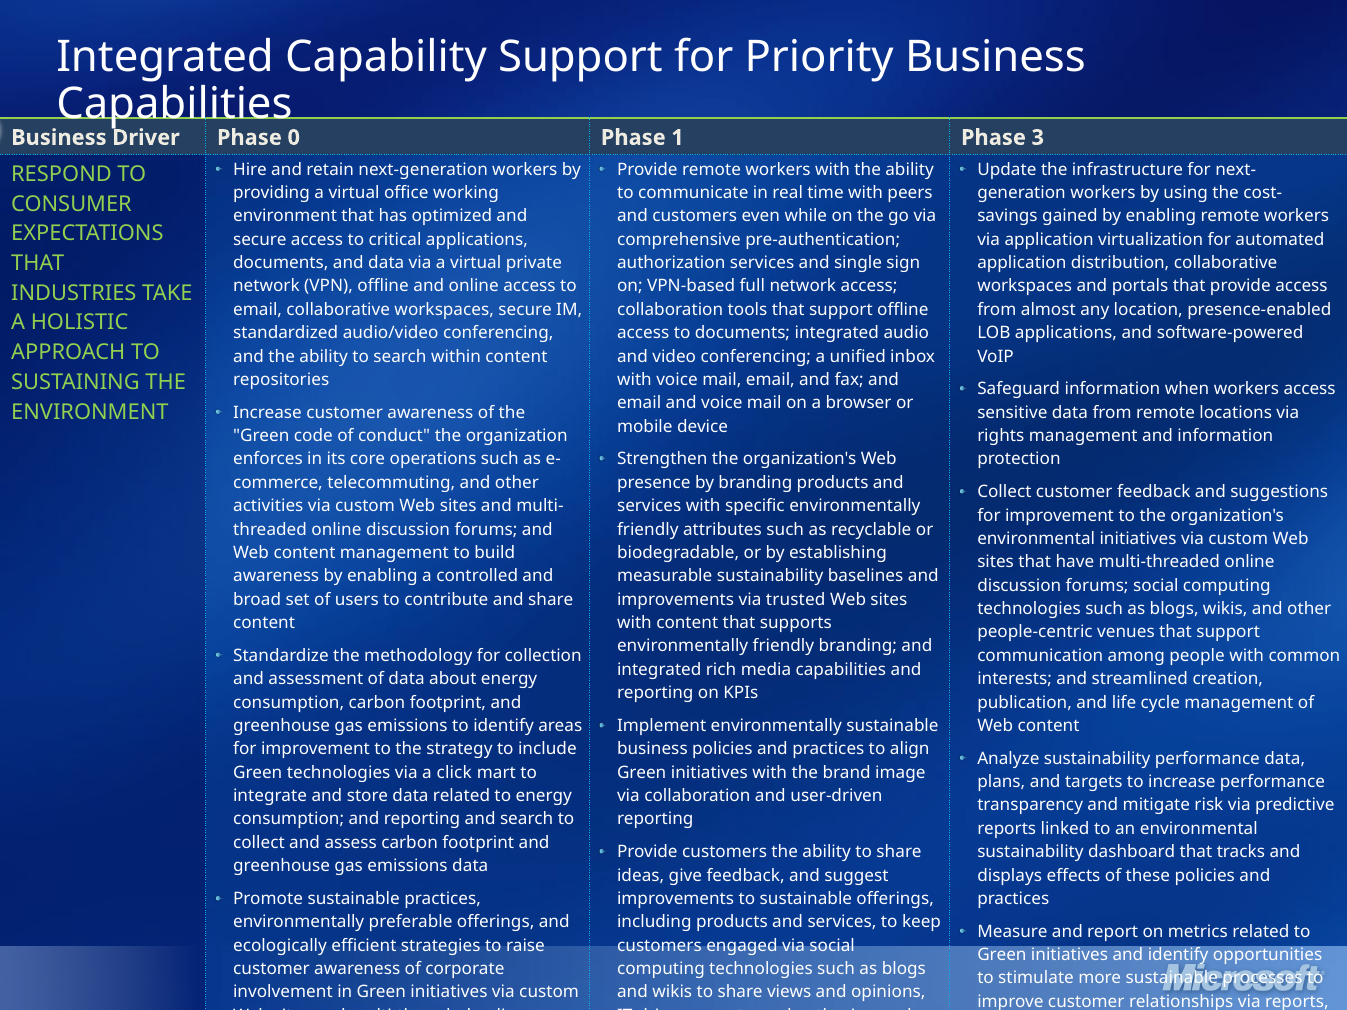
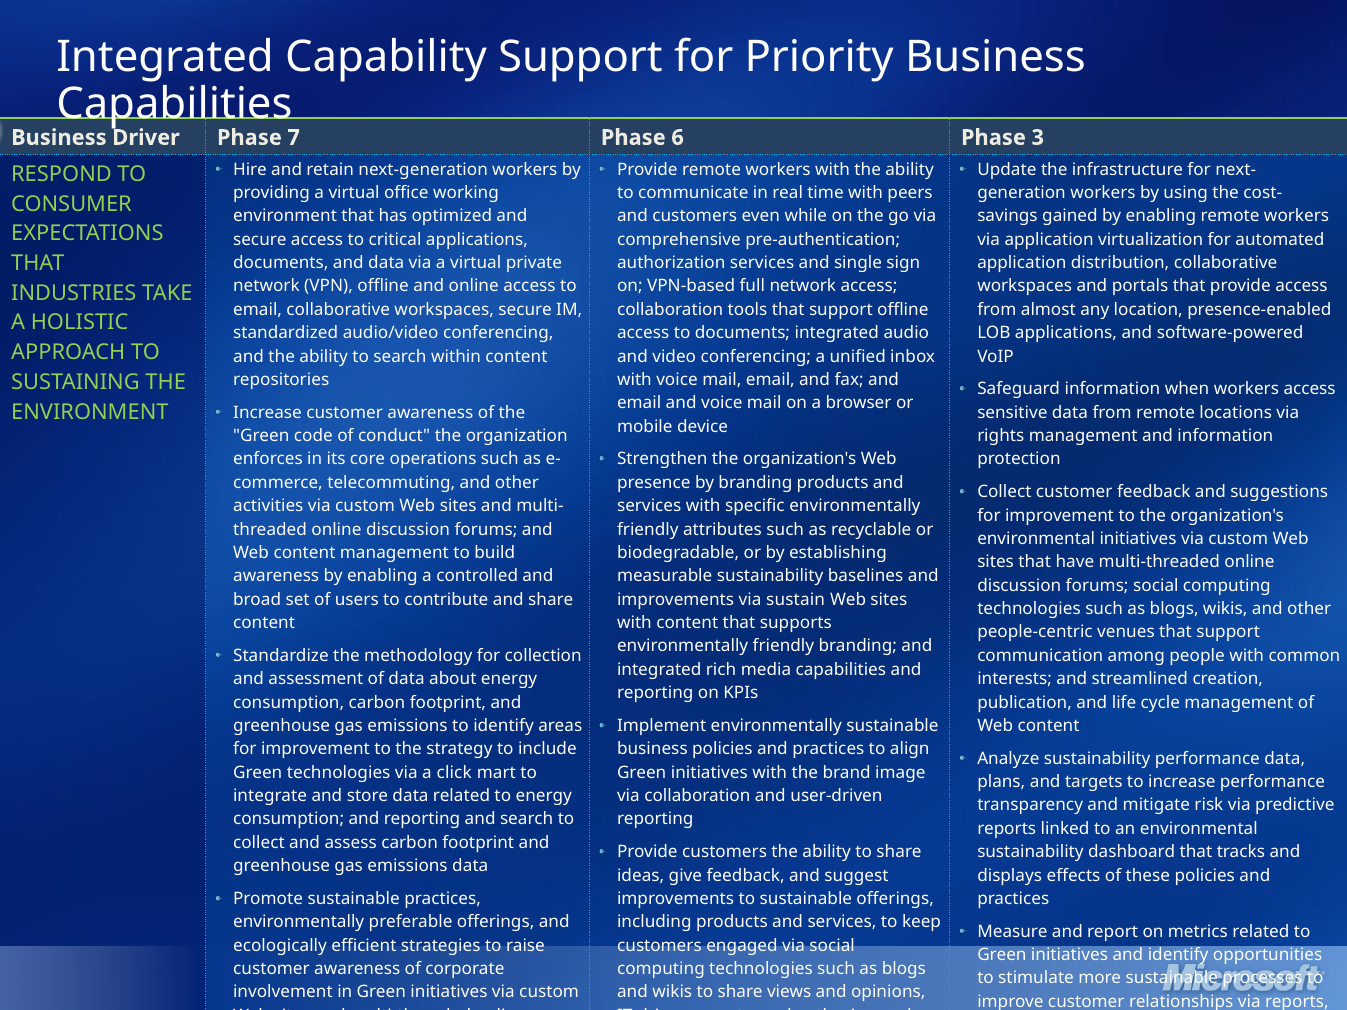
0: 0 -> 7
1: 1 -> 6
trusted: trusted -> sustain
